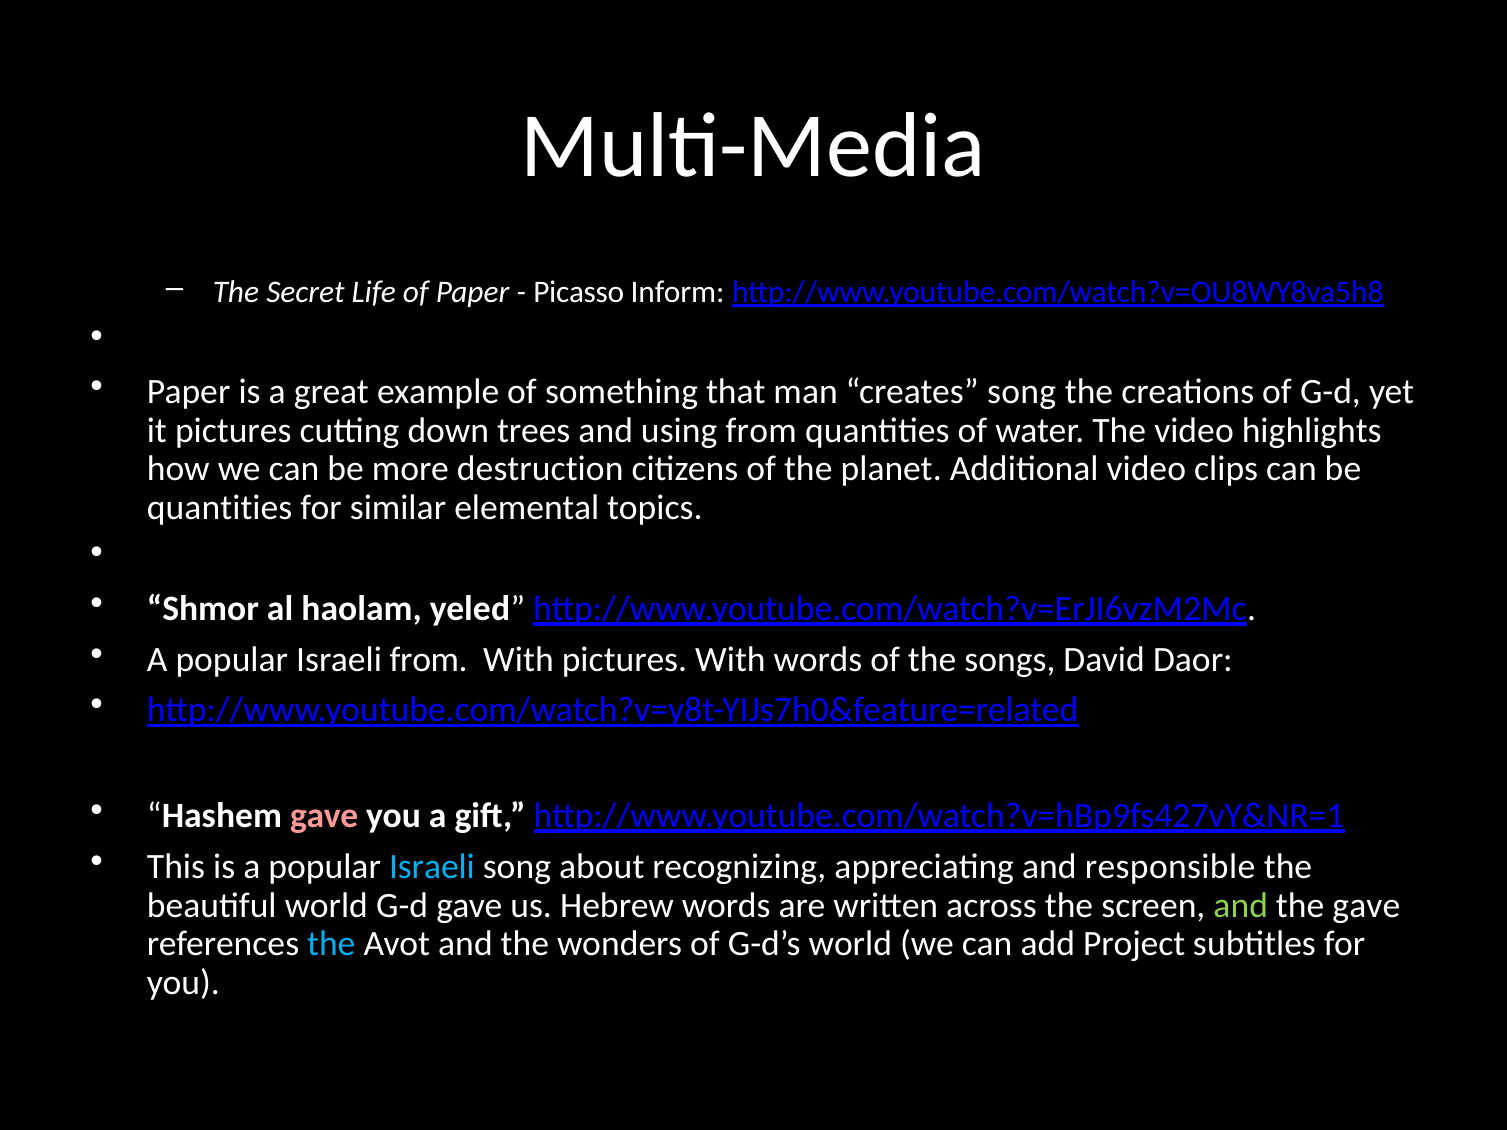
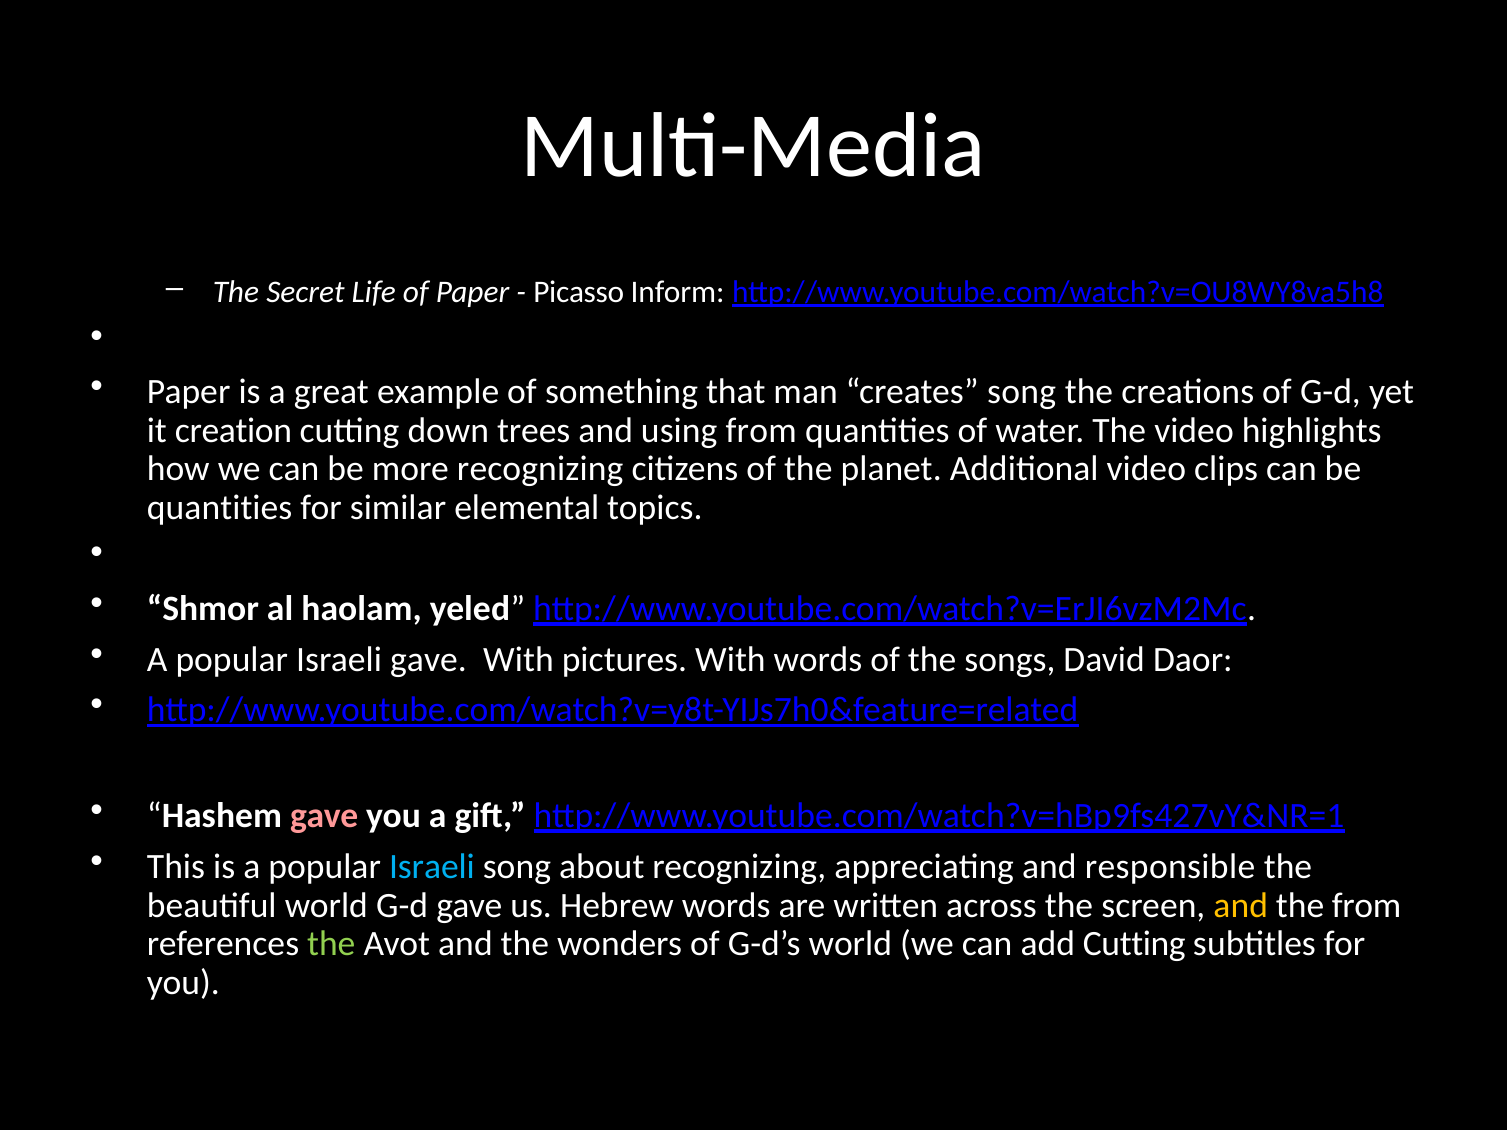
it pictures: pictures -> creation
more destruction: destruction -> recognizing
Israeli from: from -> gave
and at (1241, 906) colour: light green -> yellow
the gave: gave -> from
the at (331, 944) colour: light blue -> light green
add Project: Project -> Cutting
